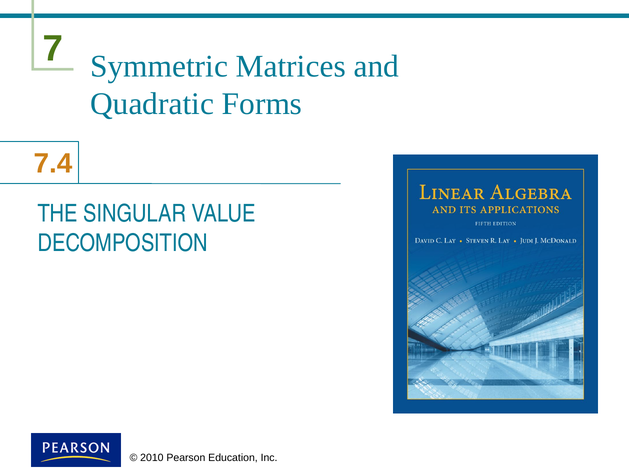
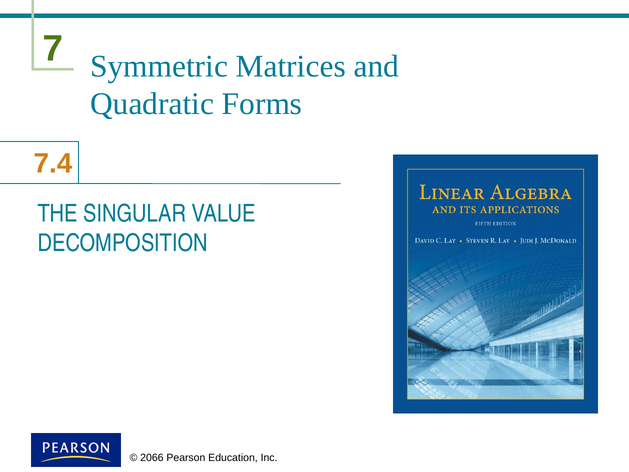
2010: 2010 -> 2066
